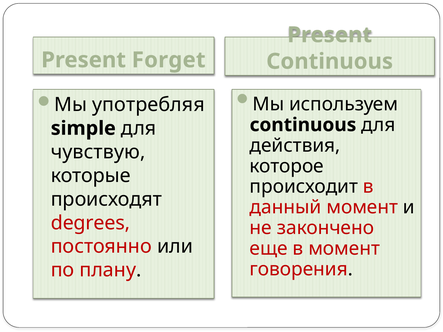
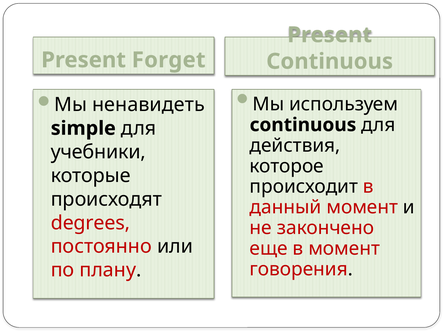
употребляя: употребляя -> ненавидеть
чувствую: чувствую -> учебники
